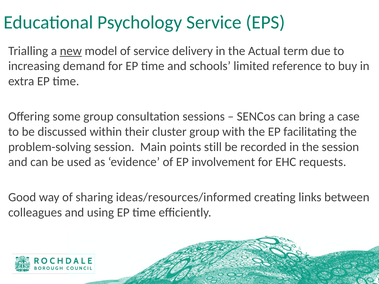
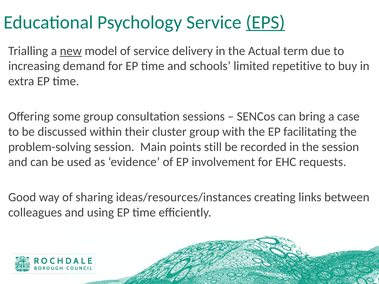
EPS underline: none -> present
reference: reference -> repetitive
ideas/resources/informed: ideas/resources/informed -> ideas/resources/instances
